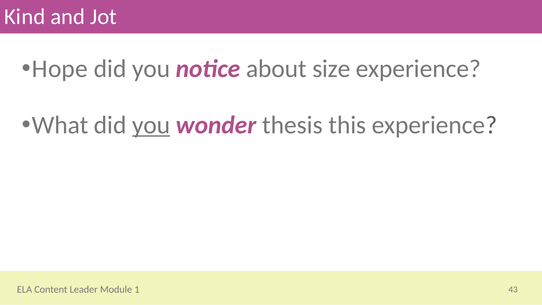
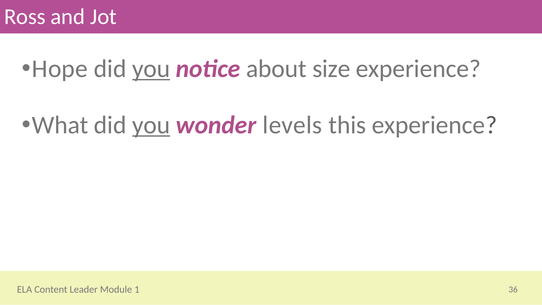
Kind: Kind -> Ross
you at (151, 69) underline: none -> present
thesis: thesis -> levels
43: 43 -> 36
